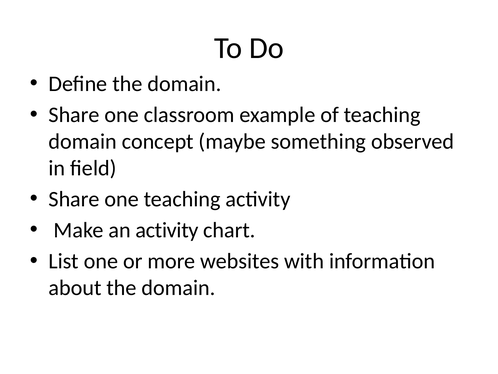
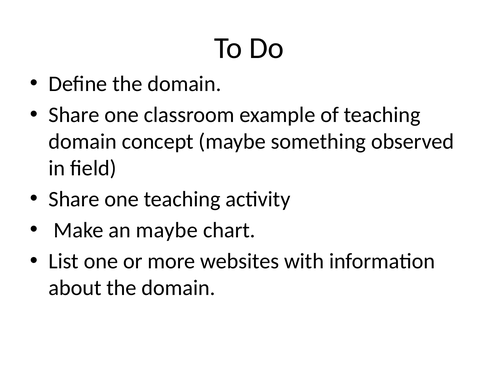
an activity: activity -> maybe
